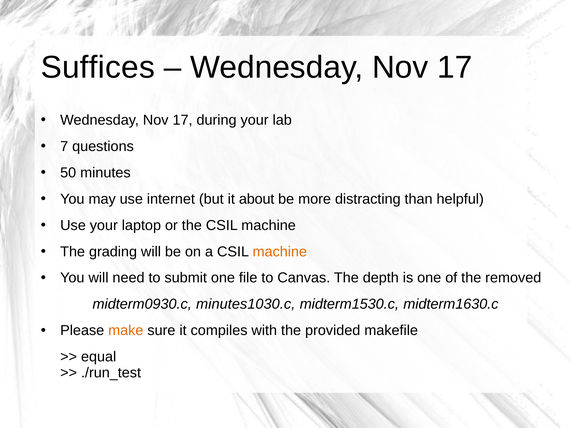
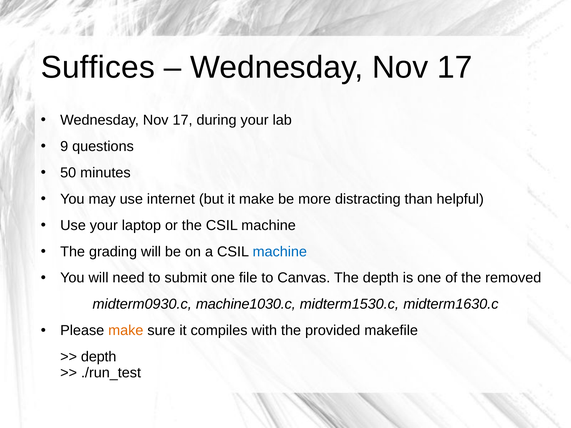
7: 7 -> 9
it about: about -> make
machine at (280, 252) colour: orange -> blue
minutes1030.c: minutes1030.c -> machine1030.c
equal at (99, 357): equal -> depth
